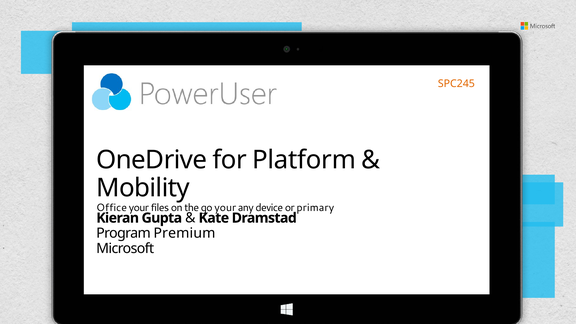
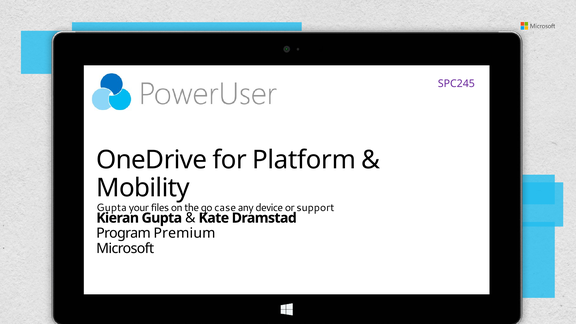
SPC245 colour: orange -> purple
Office at (112, 208): Office -> Gupta
go your: your -> case
primary: primary -> support
